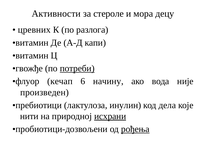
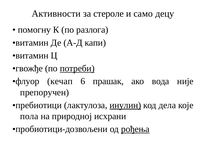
мора: мора -> само
цревних: цревних -> помогну
начину: начину -> прашак
произведен: произведен -> препоручен
инулин underline: none -> present
нити: нити -> пола
исхрани underline: present -> none
